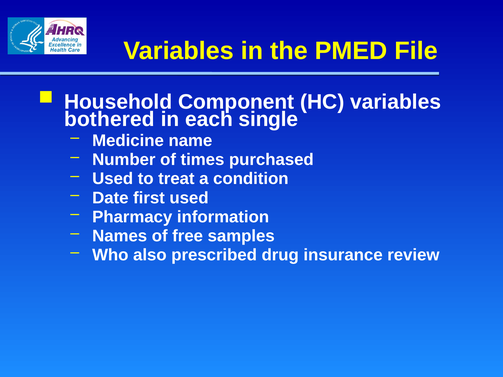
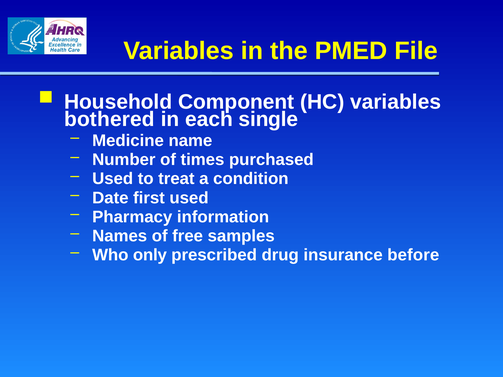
also: also -> only
review: review -> before
